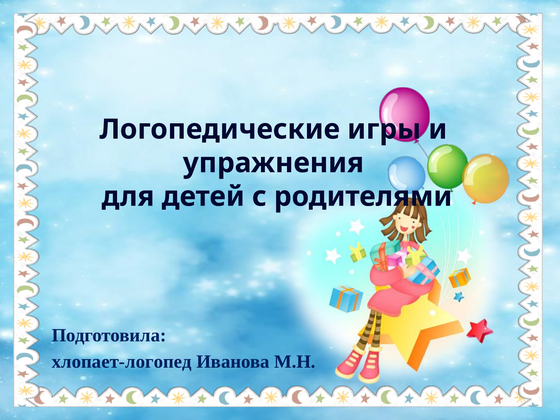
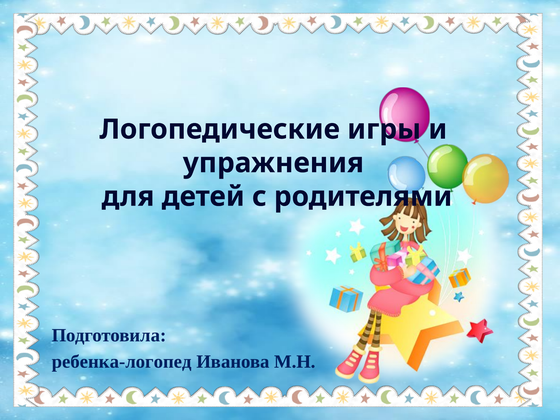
хлопает-логопед: хлопает-логопед -> ребенка-логопед
